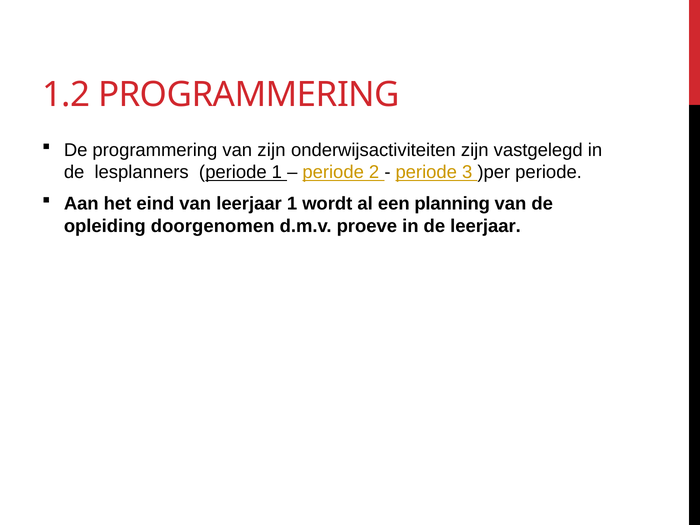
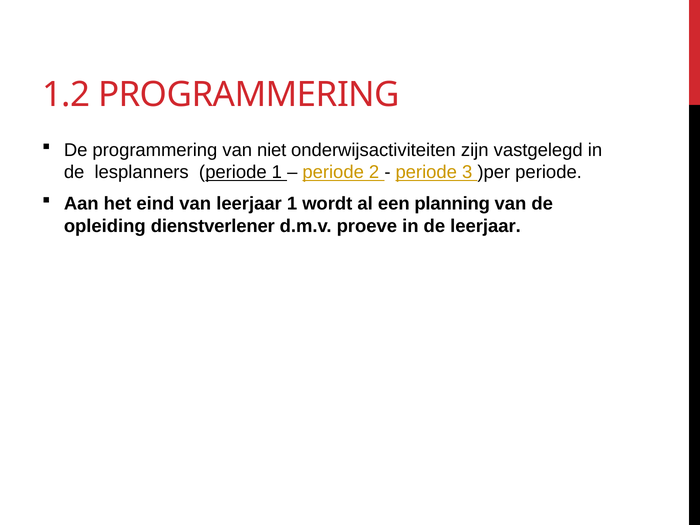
van zijn: zijn -> niet
doorgenomen: doorgenomen -> dienstverlener
